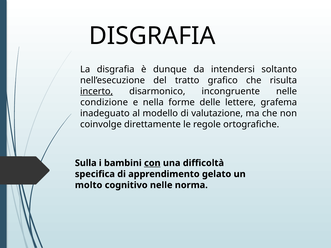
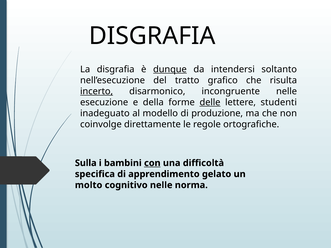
dunque underline: none -> present
condizione: condizione -> esecuzione
nella: nella -> della
delle underline: none -> present
grafema: grafema -> studenti
valutazione: valutazione -> produzione
